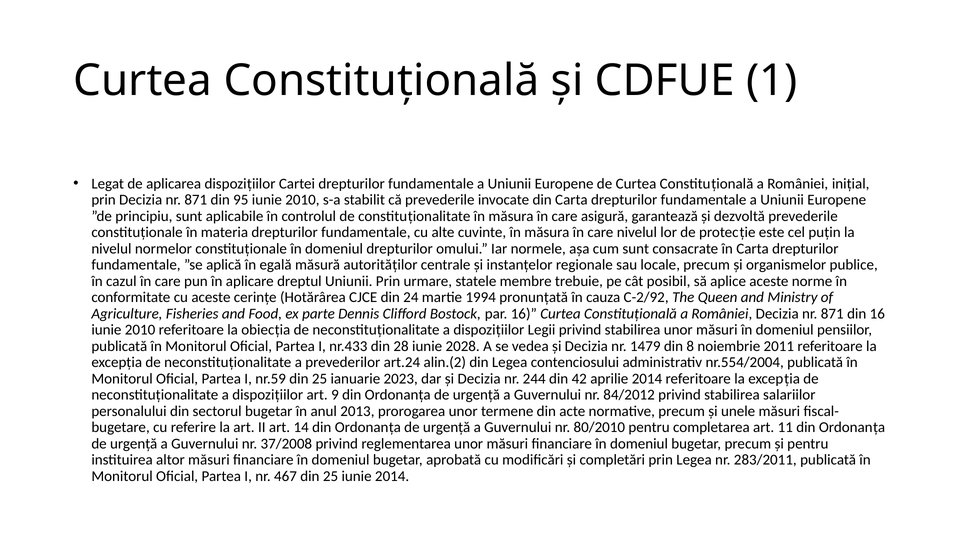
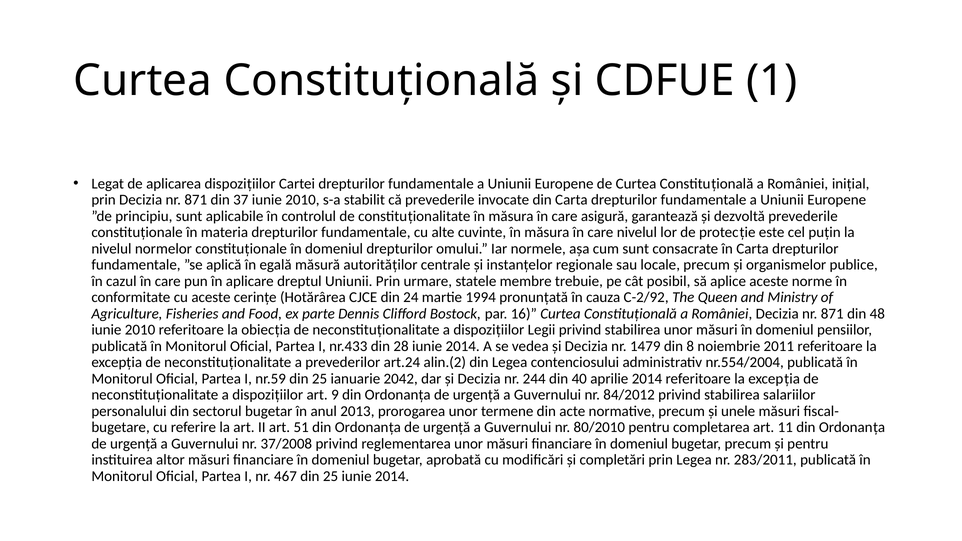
95: 95 -> 37
din 16: 16 -> 48
28 iunie 2028: 2028 -> 2014
2023: 2023 -> 2042
42: 42 -> 40
14: 14 -> 51
